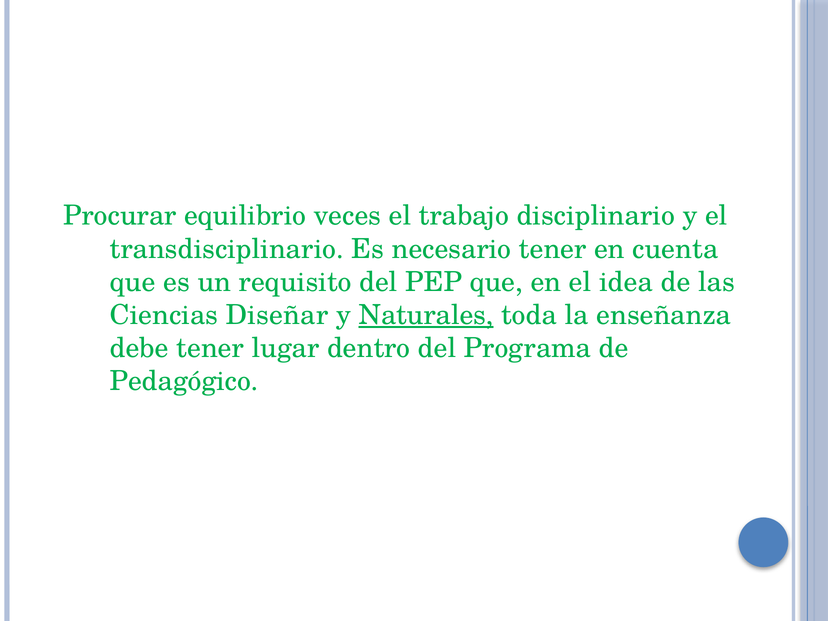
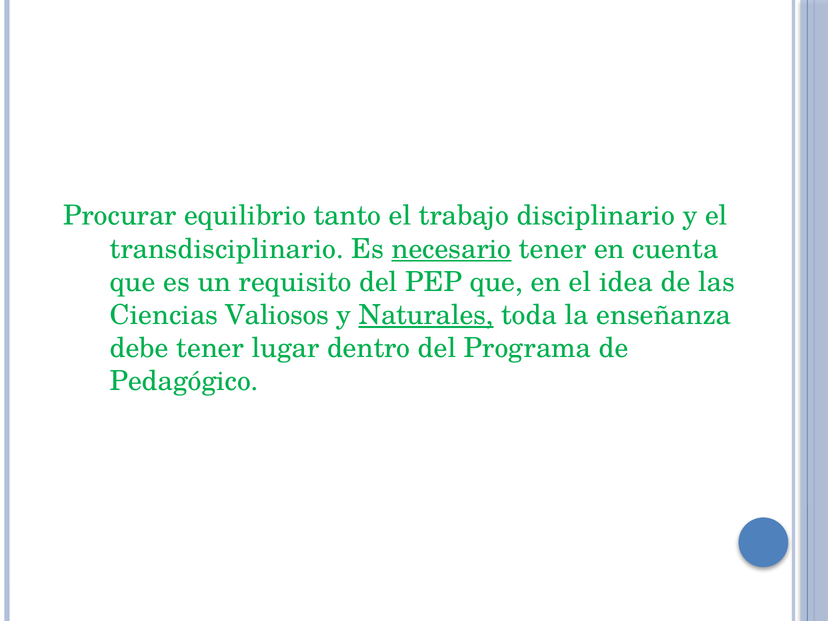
veces: veces -> tanto
necesario underline: none -> present
Diseñar: Diseñar -> Valiosos
